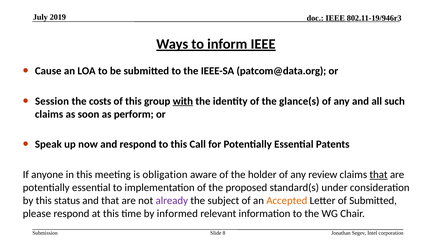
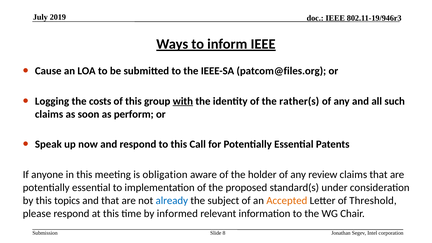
patcom@data.org: patcom@data.org -> patcom@files.org
Session: Session -> Logging
glance(s: glance(s -> rather(s
that at (379, 175) underline: present -> none
status: status -> topics
already colour: purple -> blue
of Submitted: Submitted -> Threshold
